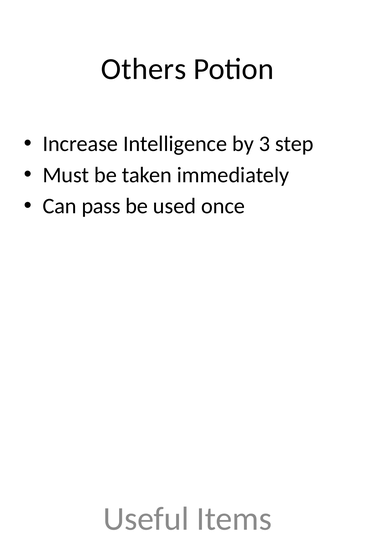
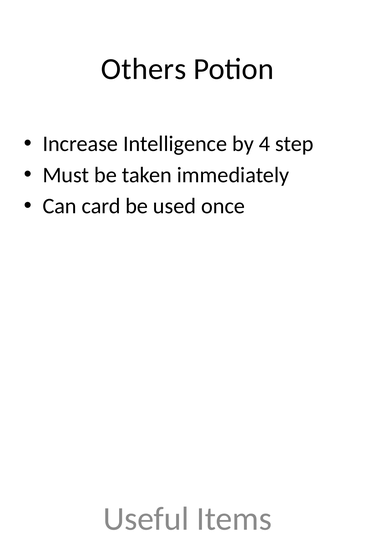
3: 3 -> 4
pass: pass -> card
